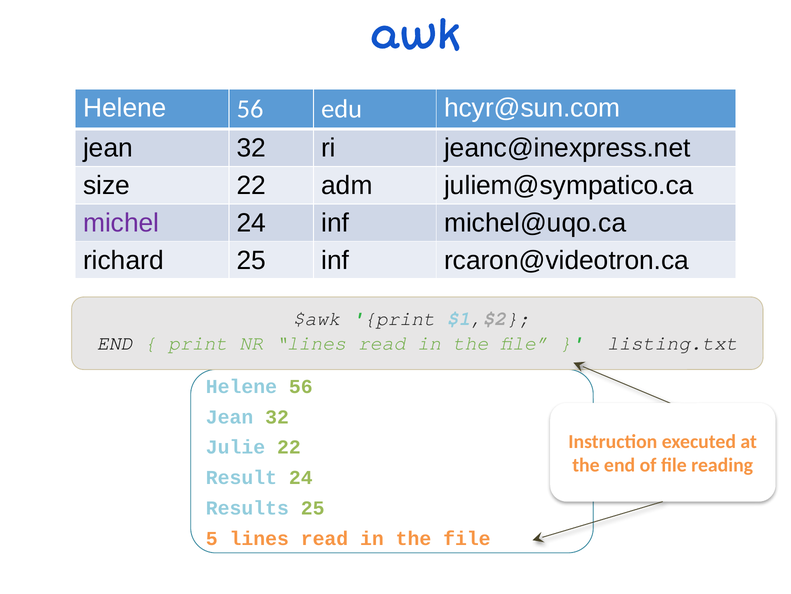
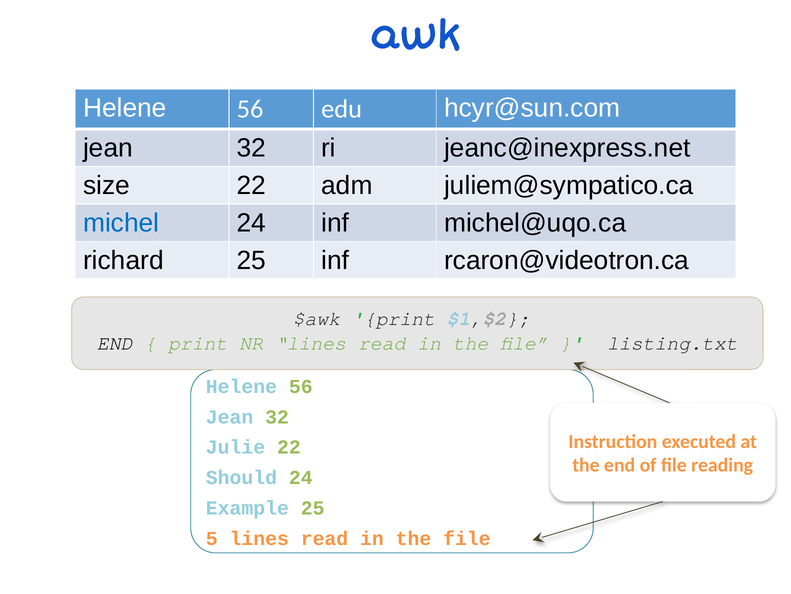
michel colour: purple -> blue
Result: Result -> Should
Results: Results -> Example
